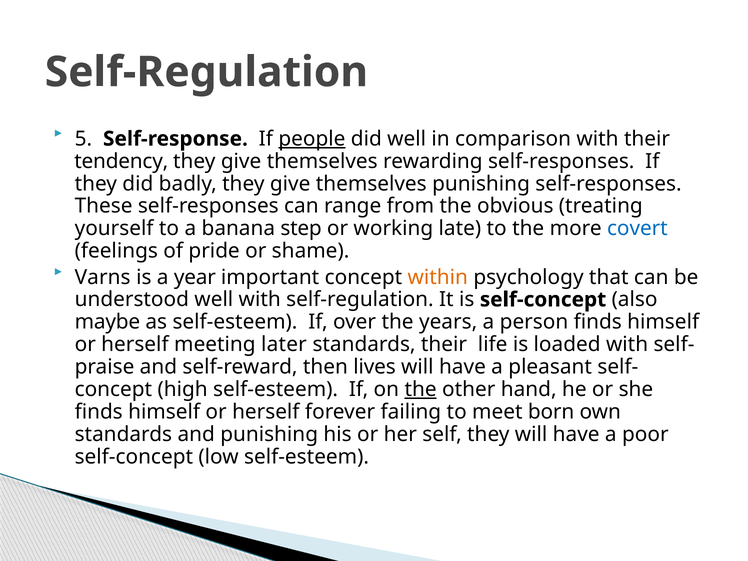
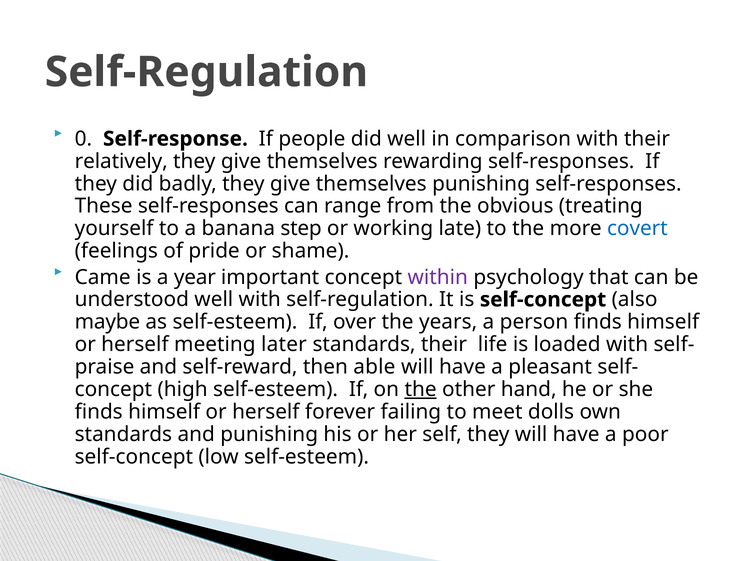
5: 5 -> 0
people underline: present -> none
tendency: tendency -> relatively
Varns: Varns -> Came
within colour: orange -> purple
lives: lives -> able
born: born -> dolls
